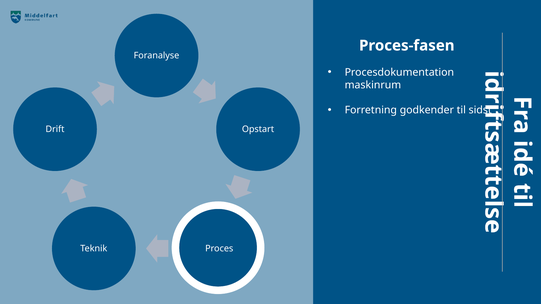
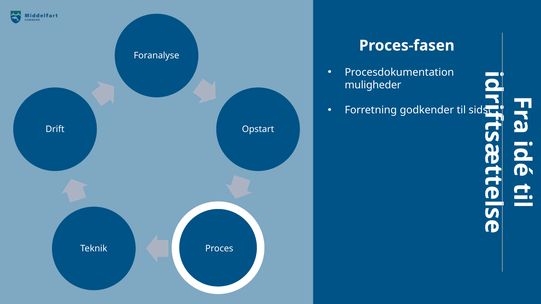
maskinrum: maskinrum -> muligheder
